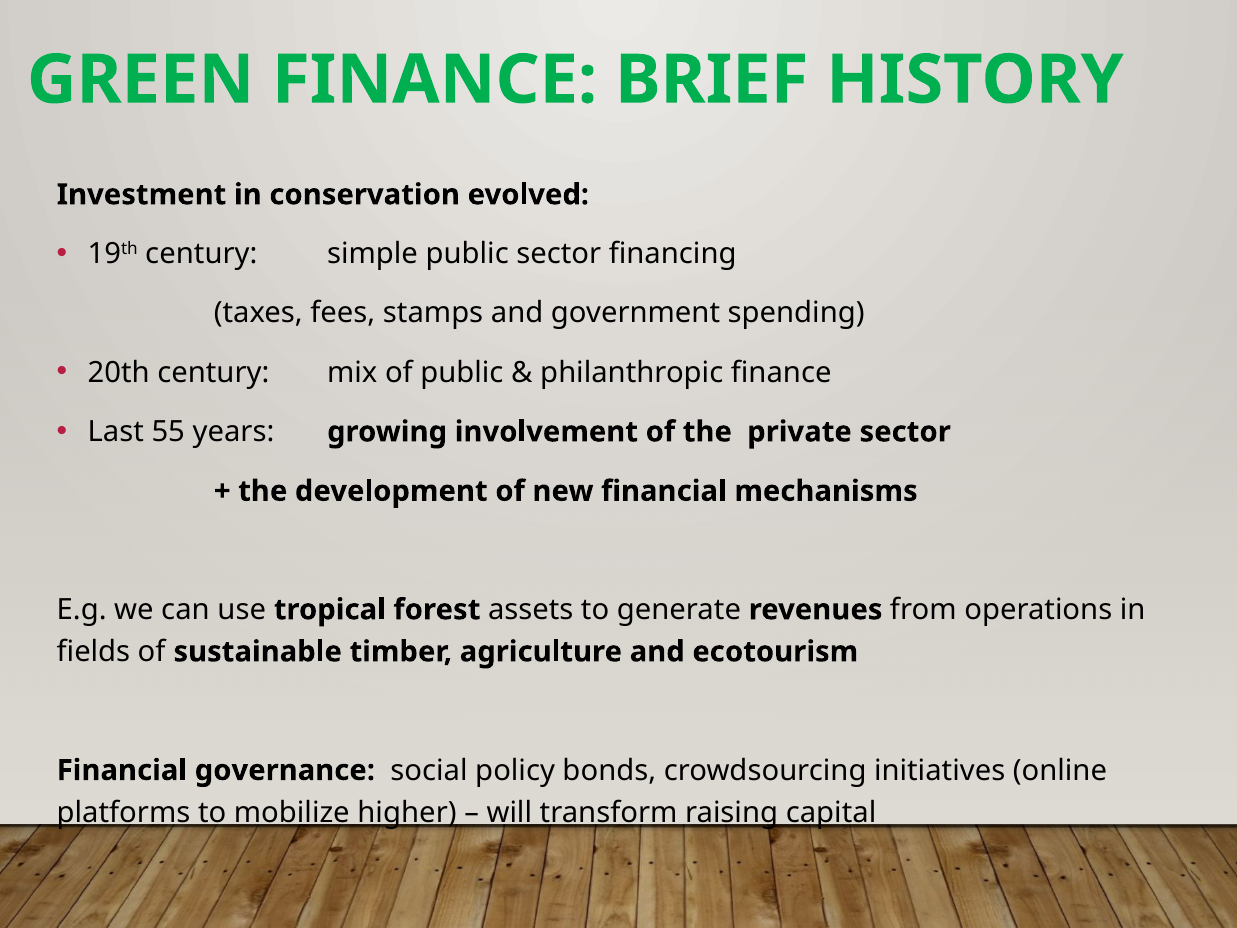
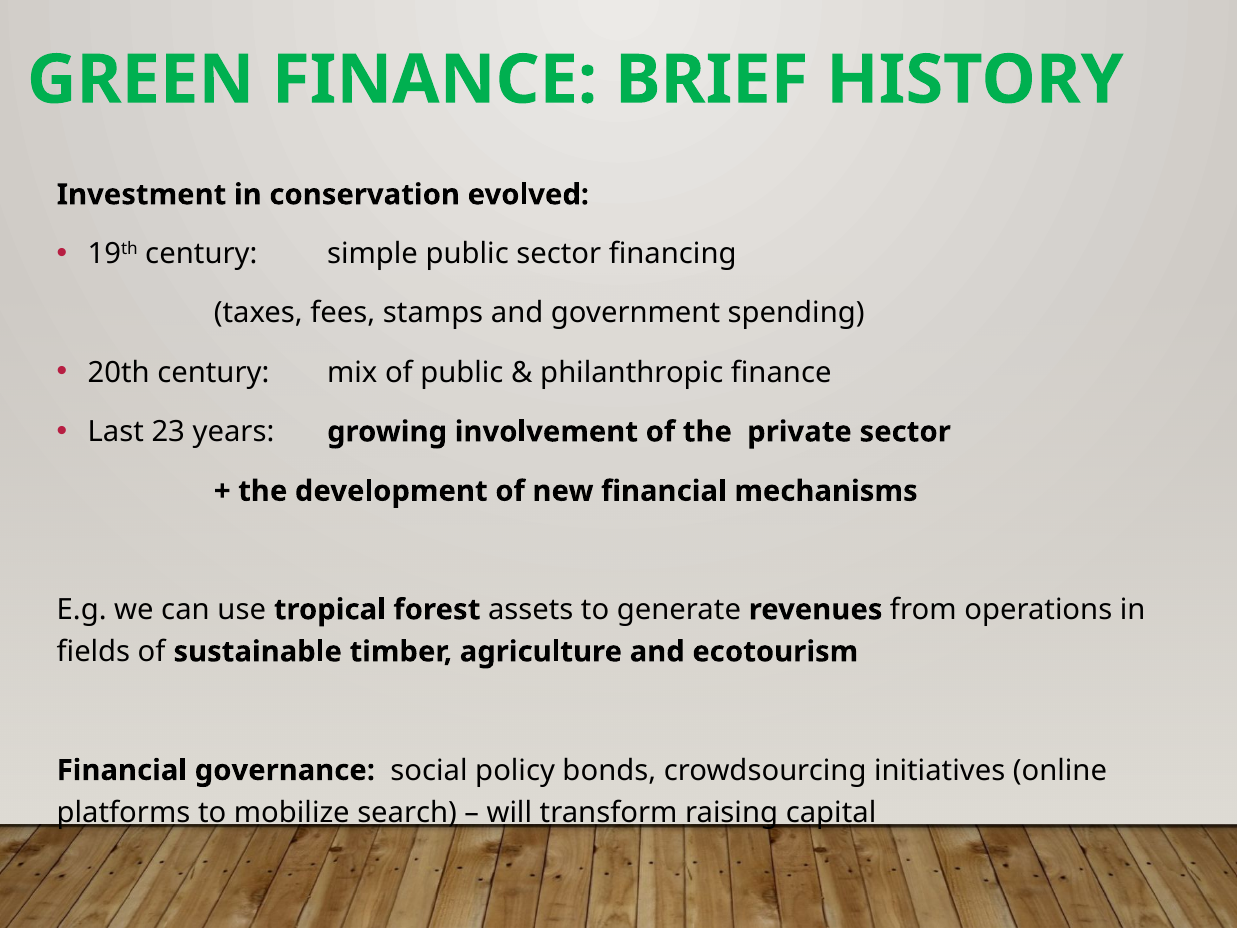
55: 55 -> 23
higher: higher -> search
